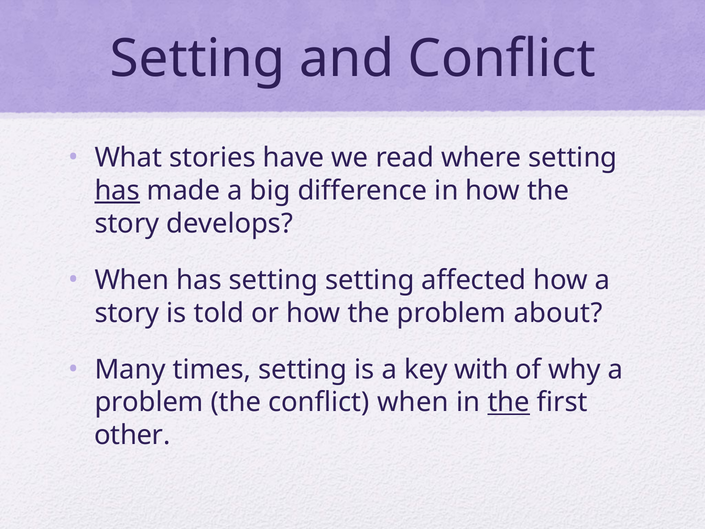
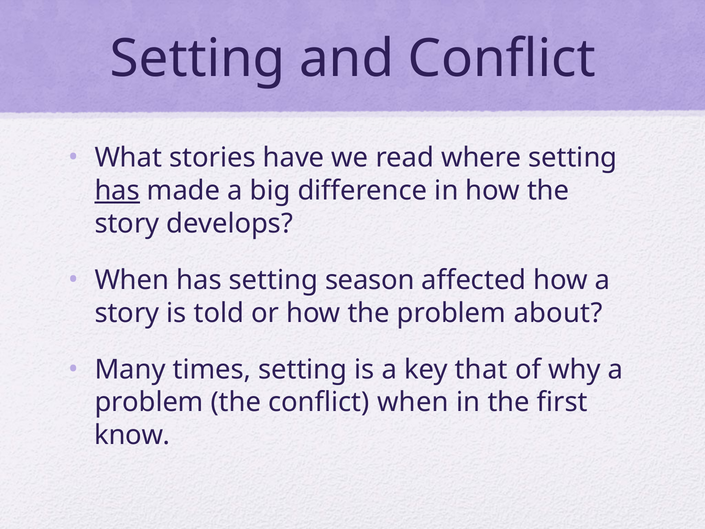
setting setting: setting -> season
with: with -> that
the at (509, 402) underline: present -> none
other: other -> know
